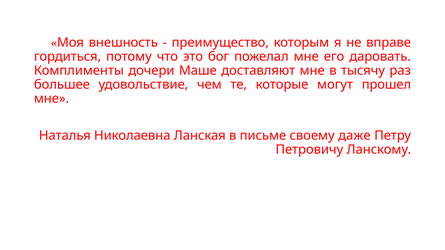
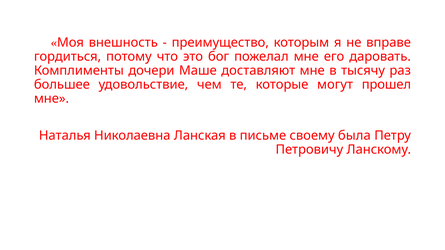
даже: даже -> была
